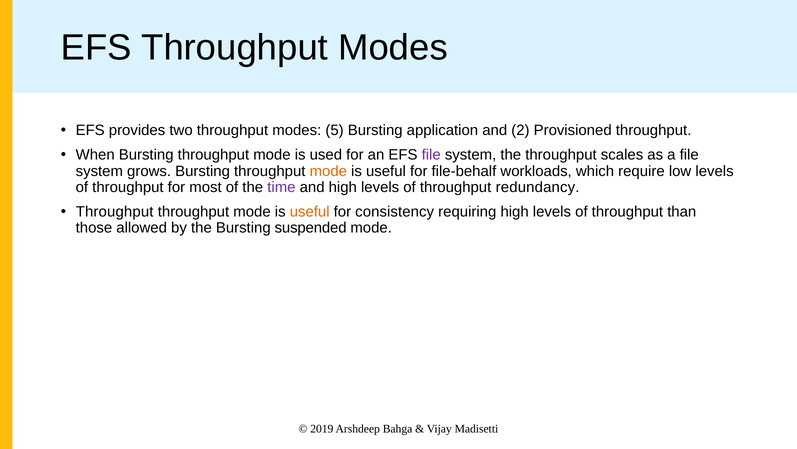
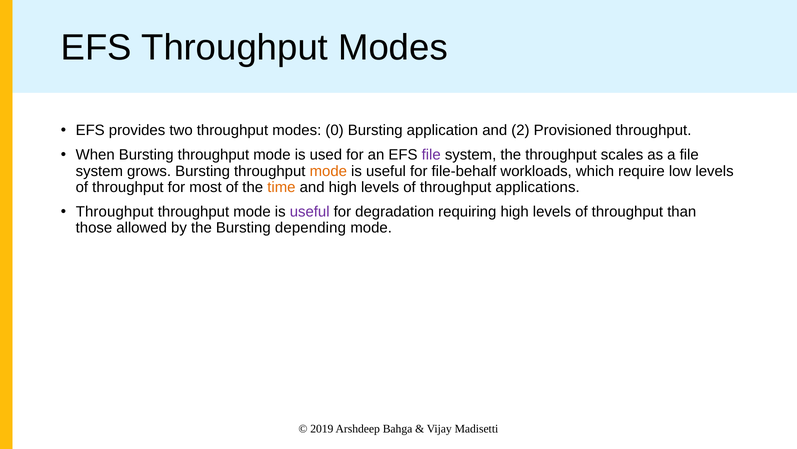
5: 5 -> 0
time colour: purple -> orange
redundancy: redundancy -> applications
useful at (310, 212) colour: orange -> purple
consistency: consistency -> degradation
suspended: suspended -> depending
